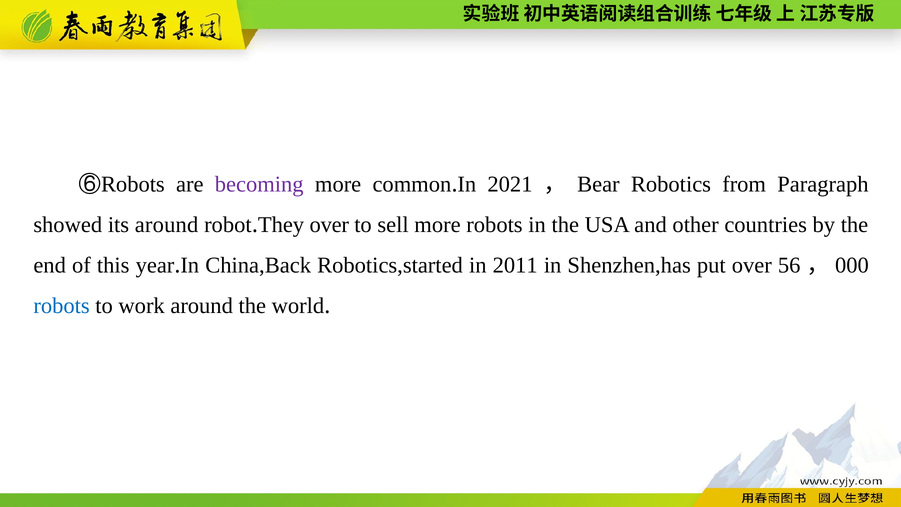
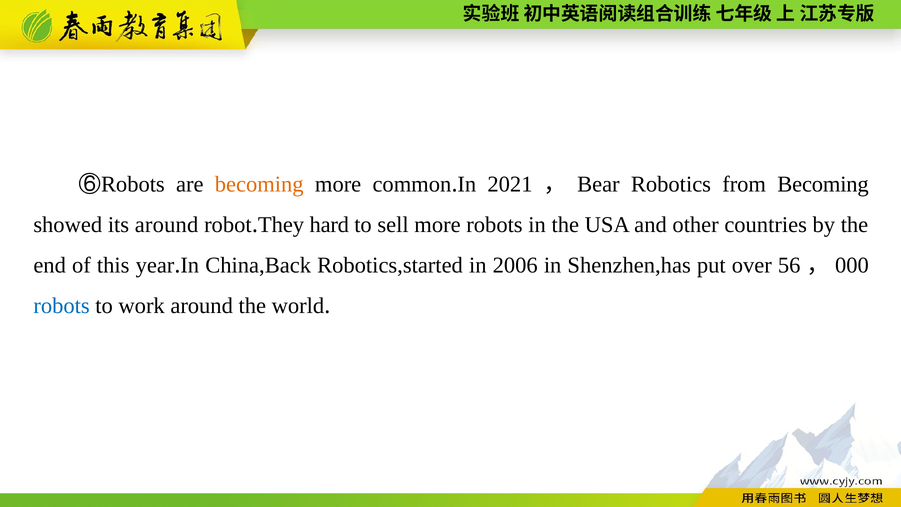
becoming at (259, 184) colour: purple -> orange
from Paragraph: Paragraph -> Becoming
over at (329, 225): over -> hard
2011: 2011 -> 2006
